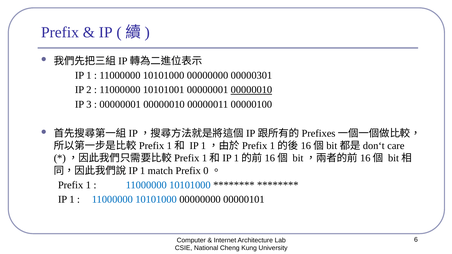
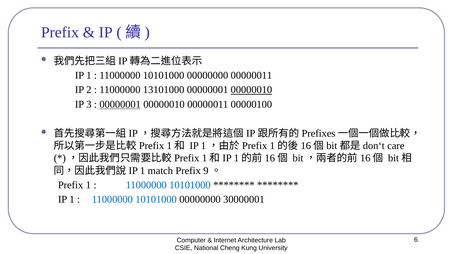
00000000 00000301: 00000301 -> 00000011
10101001: 10101001 -> 13101000
00000001 at (120, 105) underline: none -> present
0: 0 -> 9
00000101: 00000101 -> 30000001
